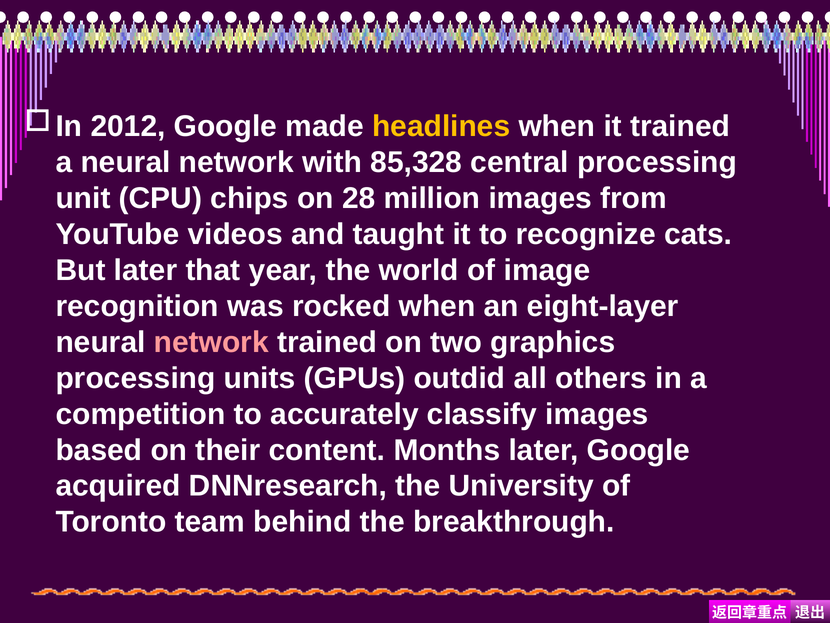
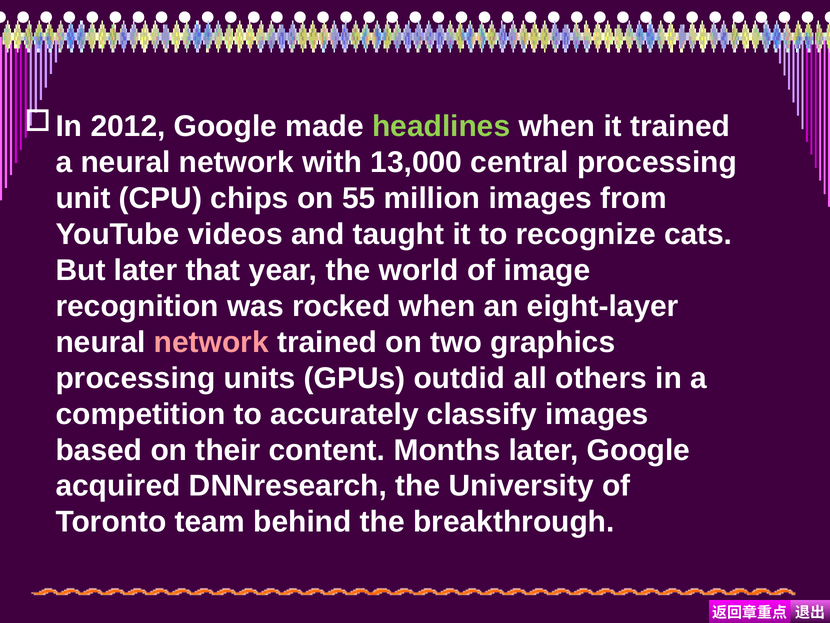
headlines colour: yellow -> light green
85,328: 85,328 -> 13,000
28: 28 -> 55
